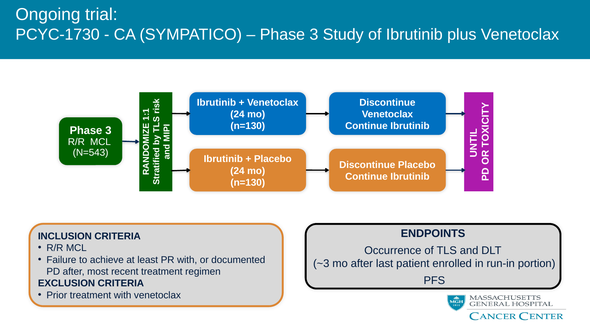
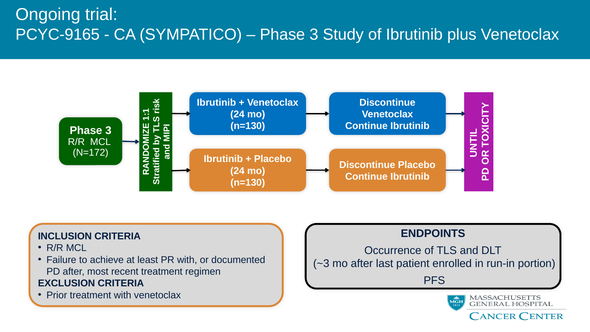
PCYC-1730: PCYC-1730 -> PCYC-9165
N=543: N=543 -> N=172
